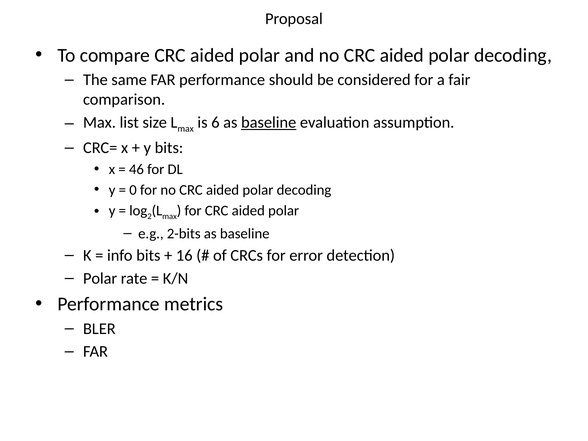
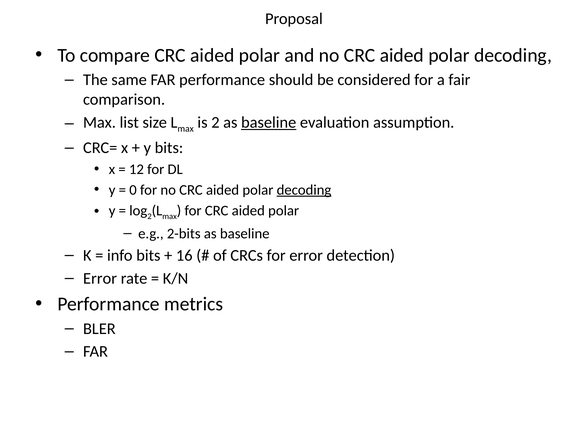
is 6: 6 -> 2
46: 46 -> 12
decoding at (304, 190) underline: none -> present
Polar at (100, 278): Polar -> Error
